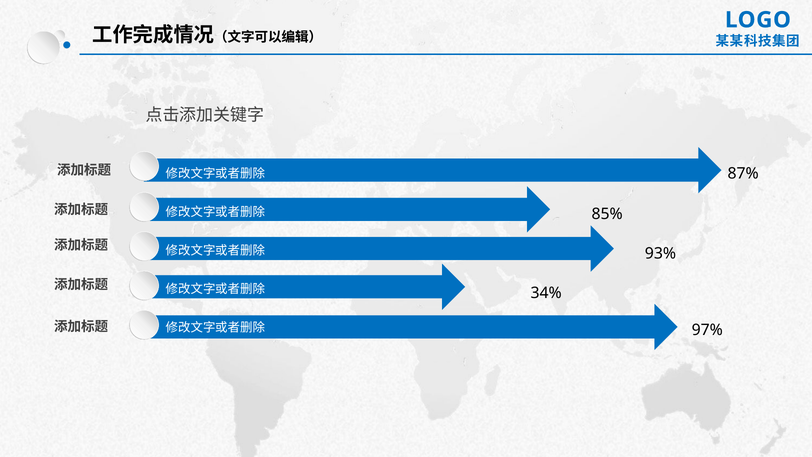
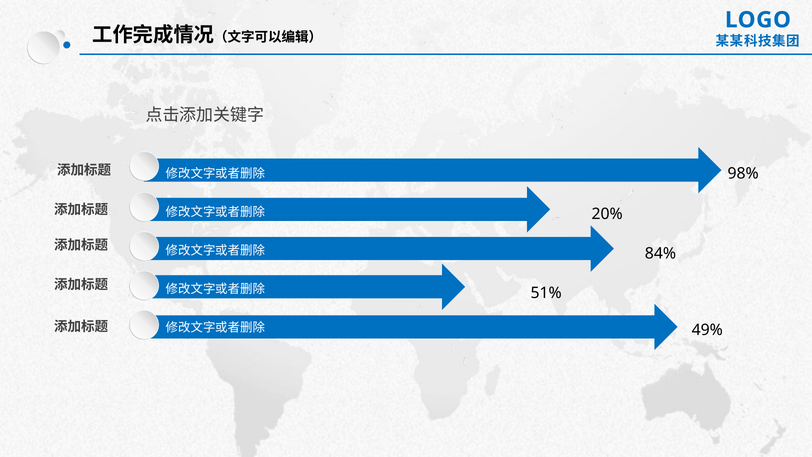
87%: 87% -> 98%
85%: 85% -> 20%
93%: 93% -> 84%
34%: 34% -> 51%
97%: 97% -> 49%
